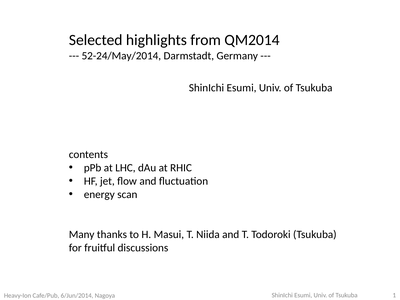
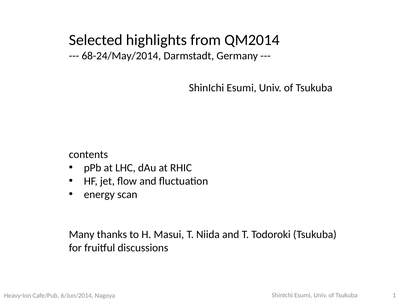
52-24/May/2014: 52-24/May/2014 -> 68-24/May/2014
